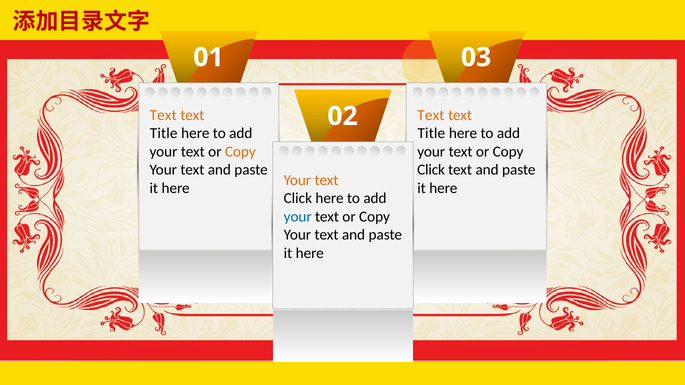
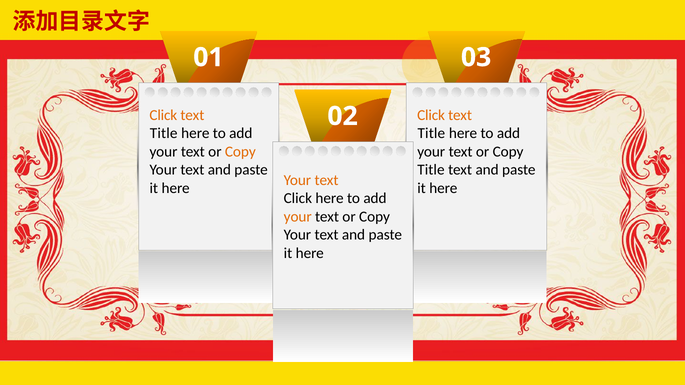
Text at (163, 115): Text -> Click
Text at (431, 115): Text -> Click
Click at (431, 170): Click -> Title
your at (298, 217) colour: blue -> orange
